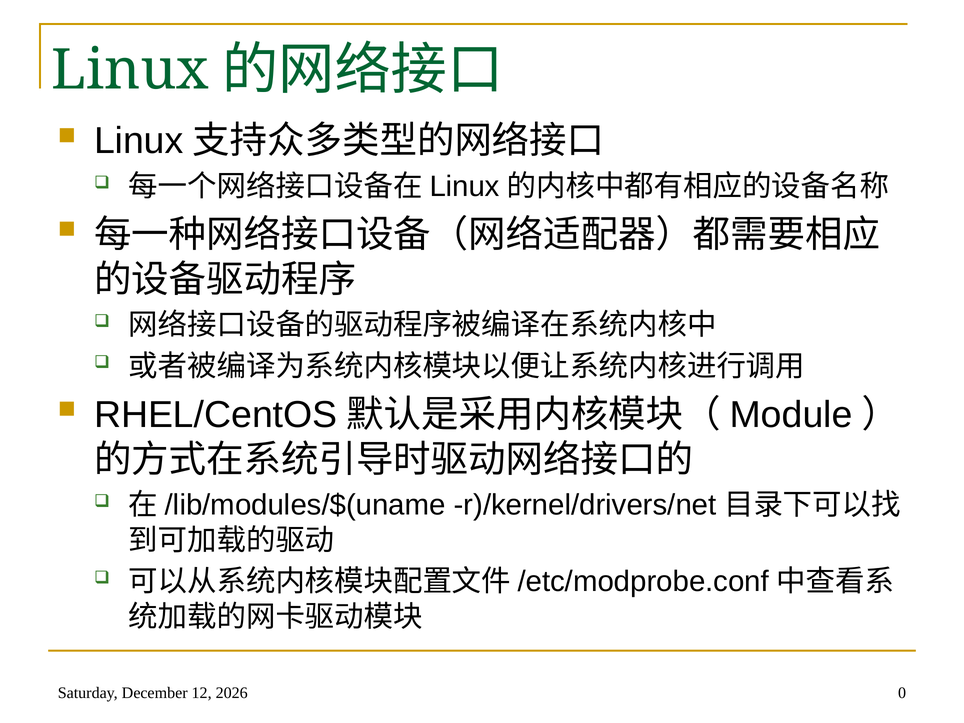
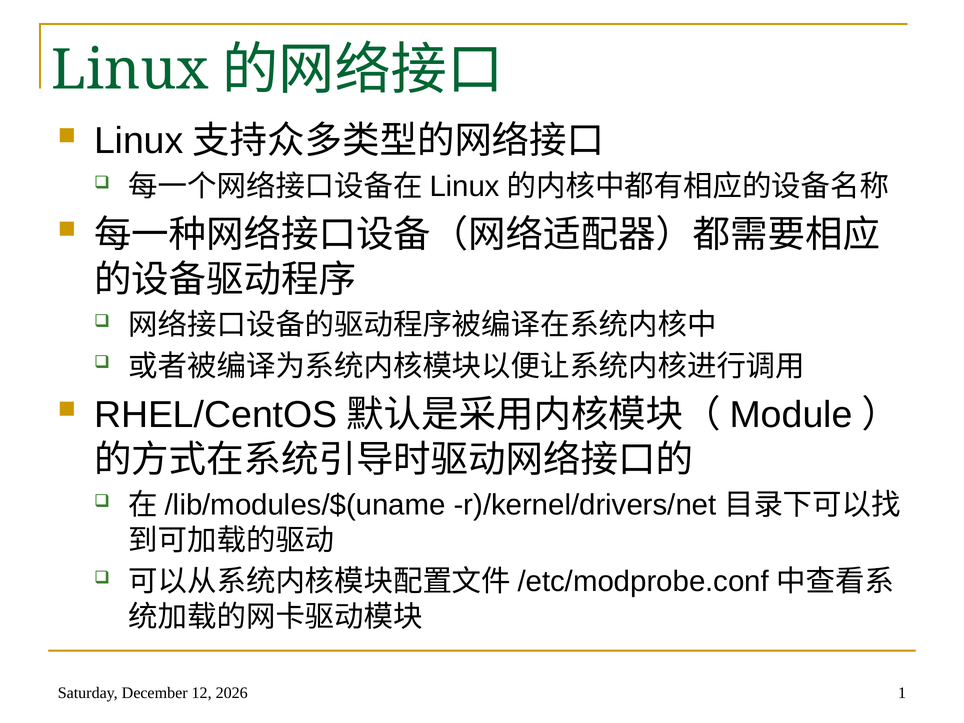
0: 0 -> 1
